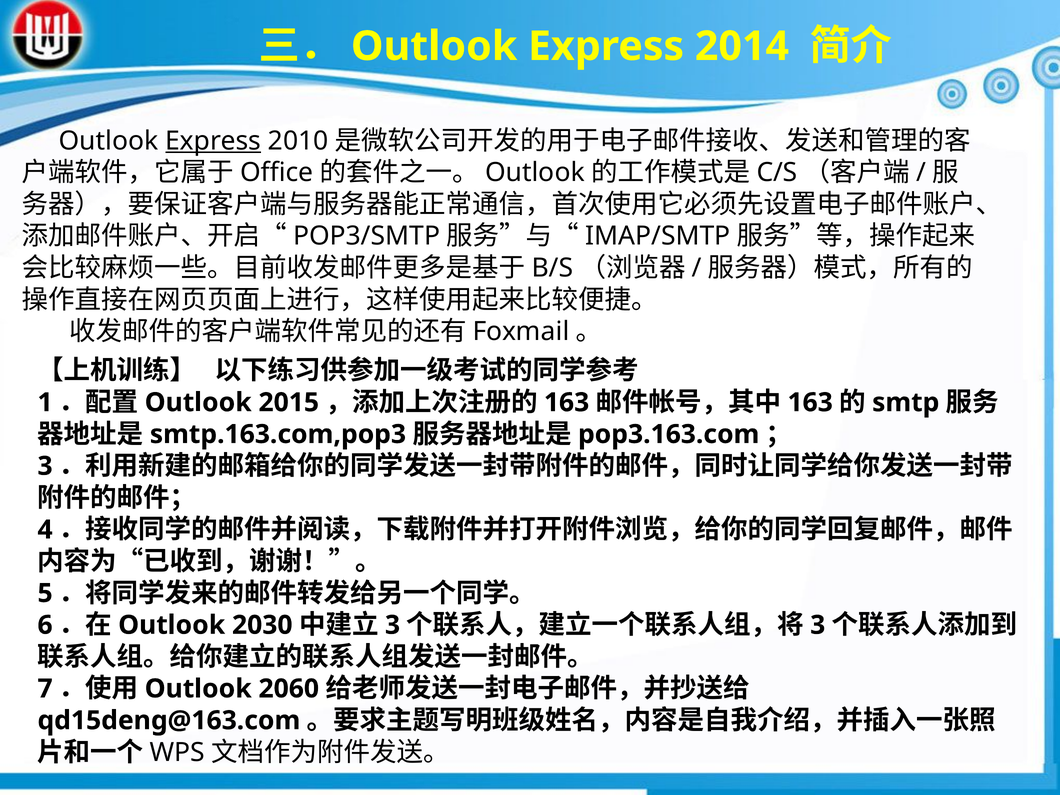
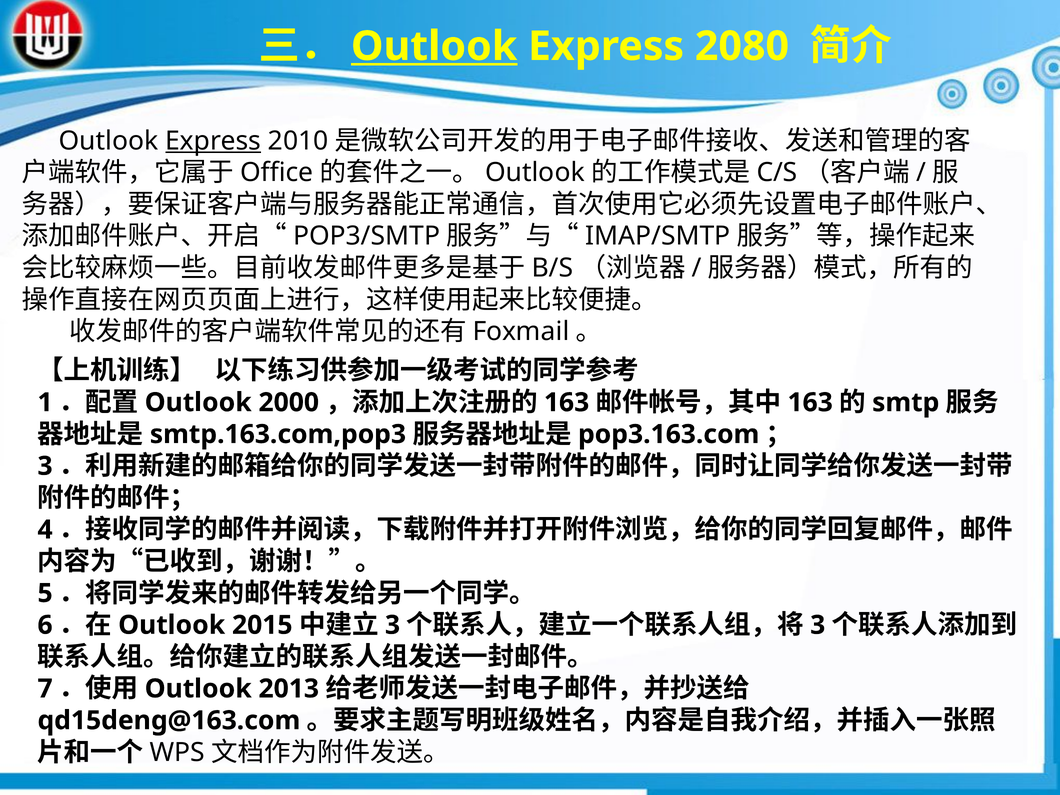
Outlook at (434, 46) underline: none -> present
2014: 2014 -> 2080
2015: 2015 -> 2000
2030: 2030 -> 2015
2060: 2060 -> 2013
